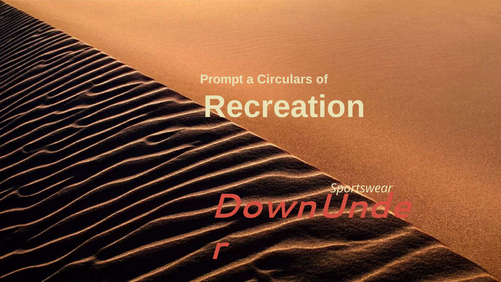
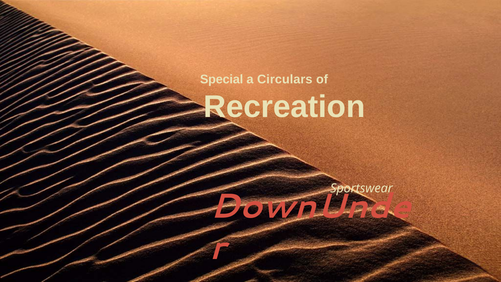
Prompt: Prompt -> Special
